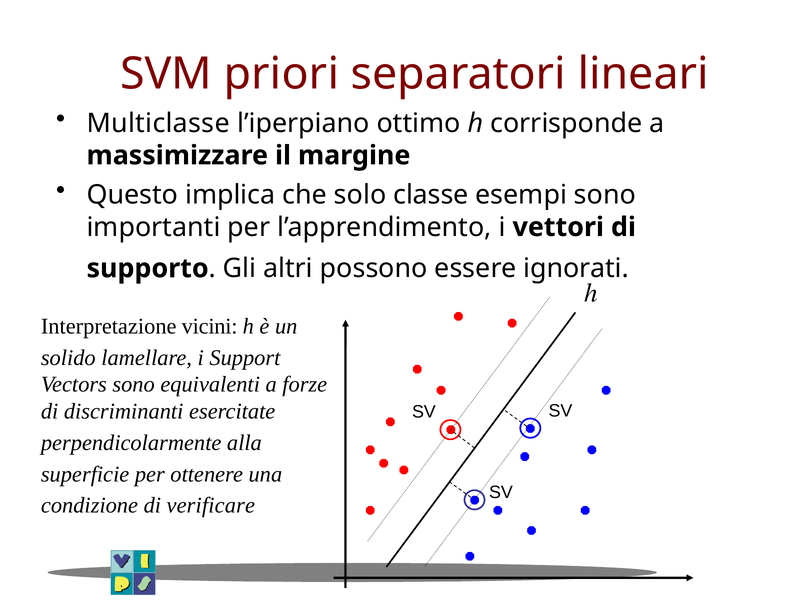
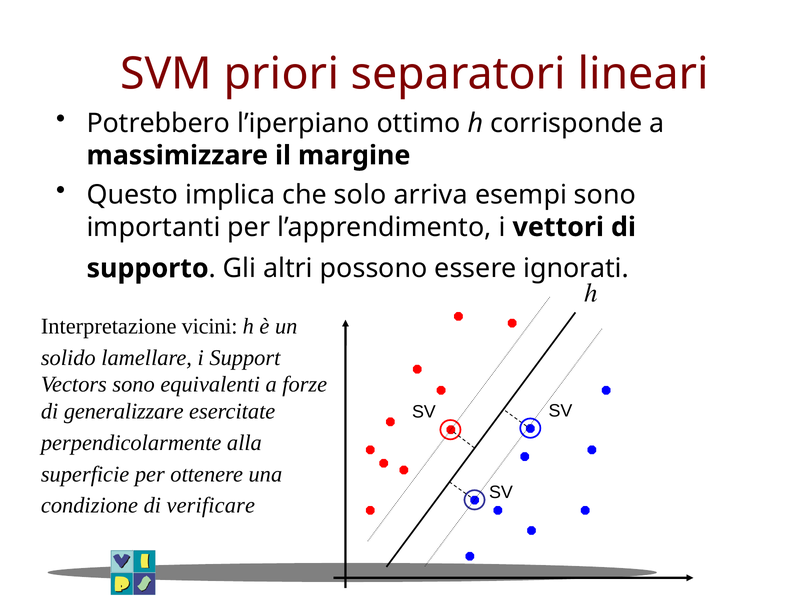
Multiclasse: Multiclasse -> Potrebbero
classe: classe -> arriva
discriminanti: discriminanti -> generalizzare
